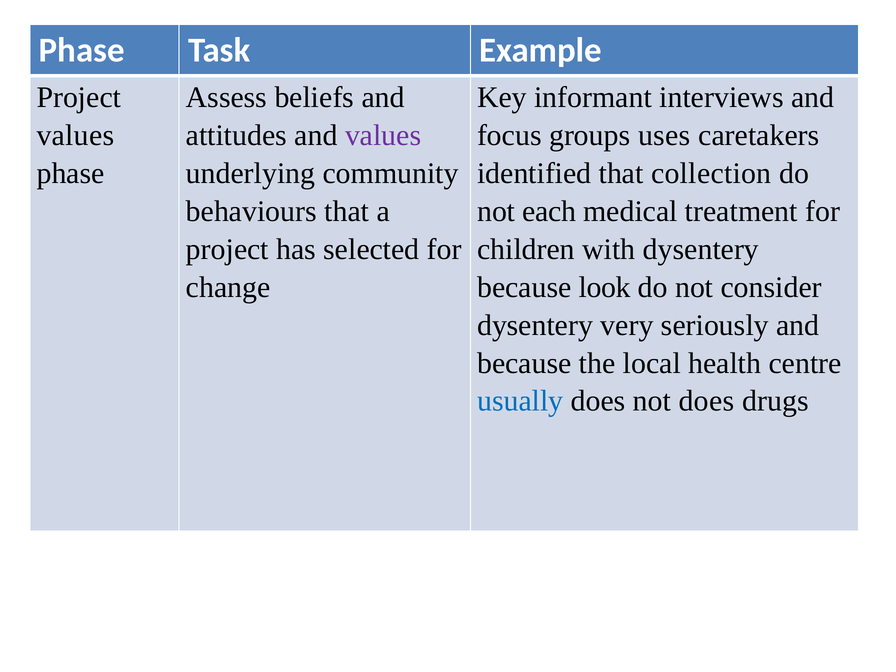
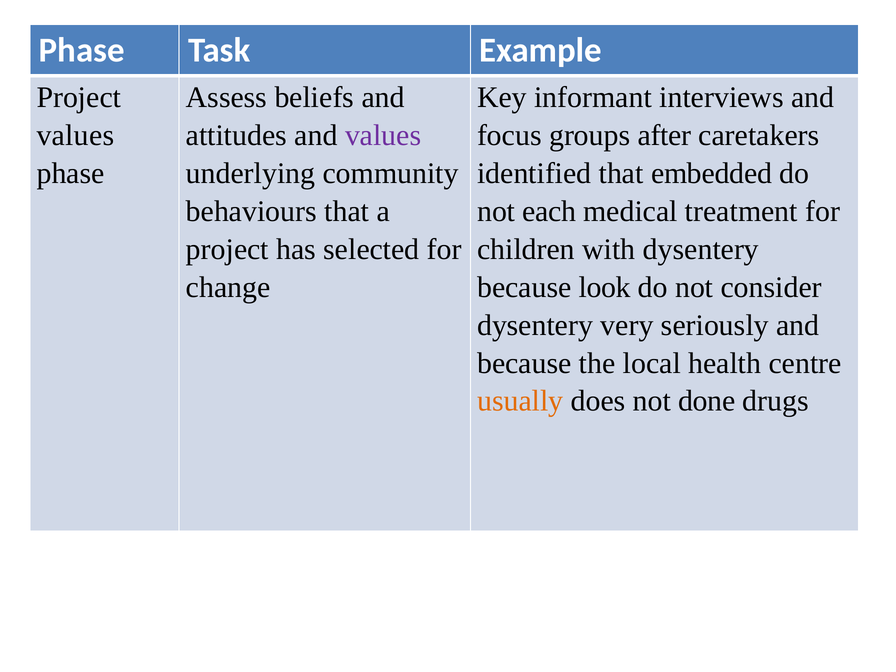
uses: uses -> after
collection: collection -> embedded
usually colour: blue -> orange
not does: does -> done
